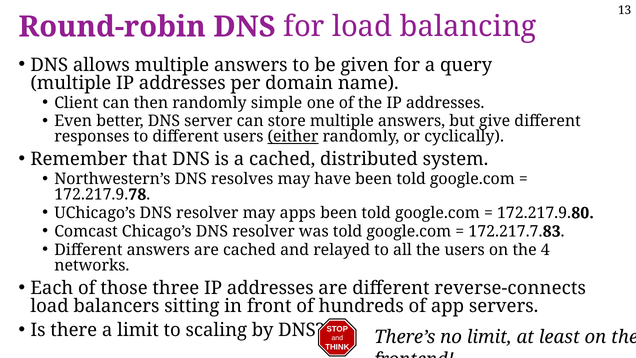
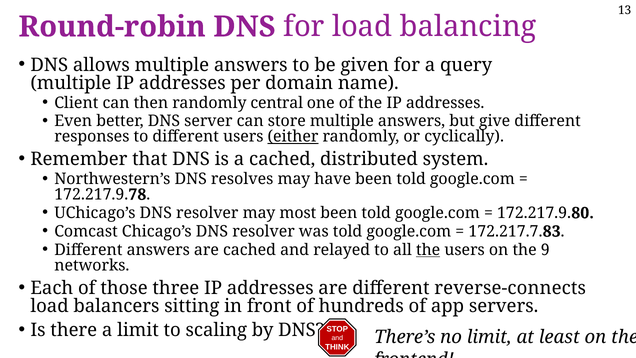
simple: simple -> central
apps: apps -> most
the at (428, 250) underline: none -> present
4: 4 -> 9
